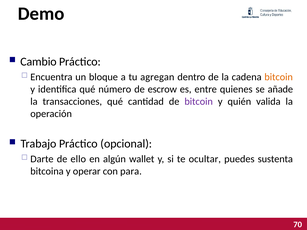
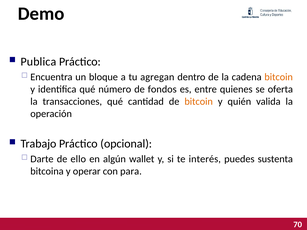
Cambio: Cambio -> Publica
escrow: escrow -> fondos
añade: añade -> oferta
bitcoin at (199, 102) colour: purple -> orange
ocultar: ocultar -> interés
